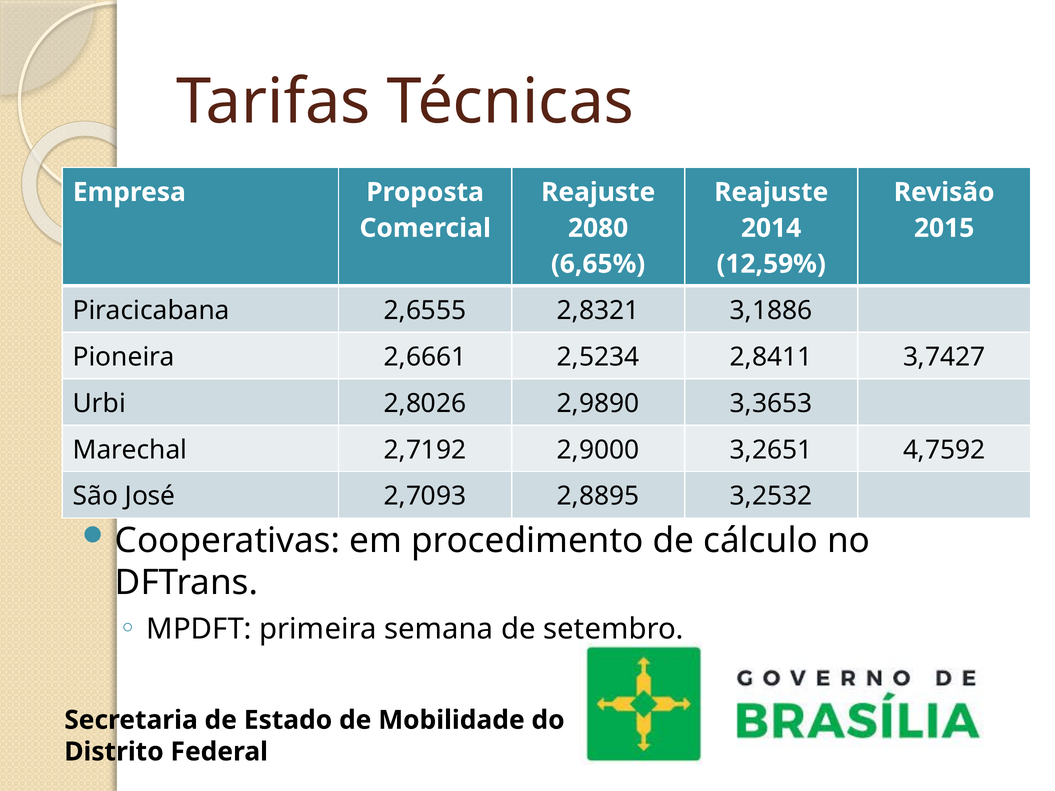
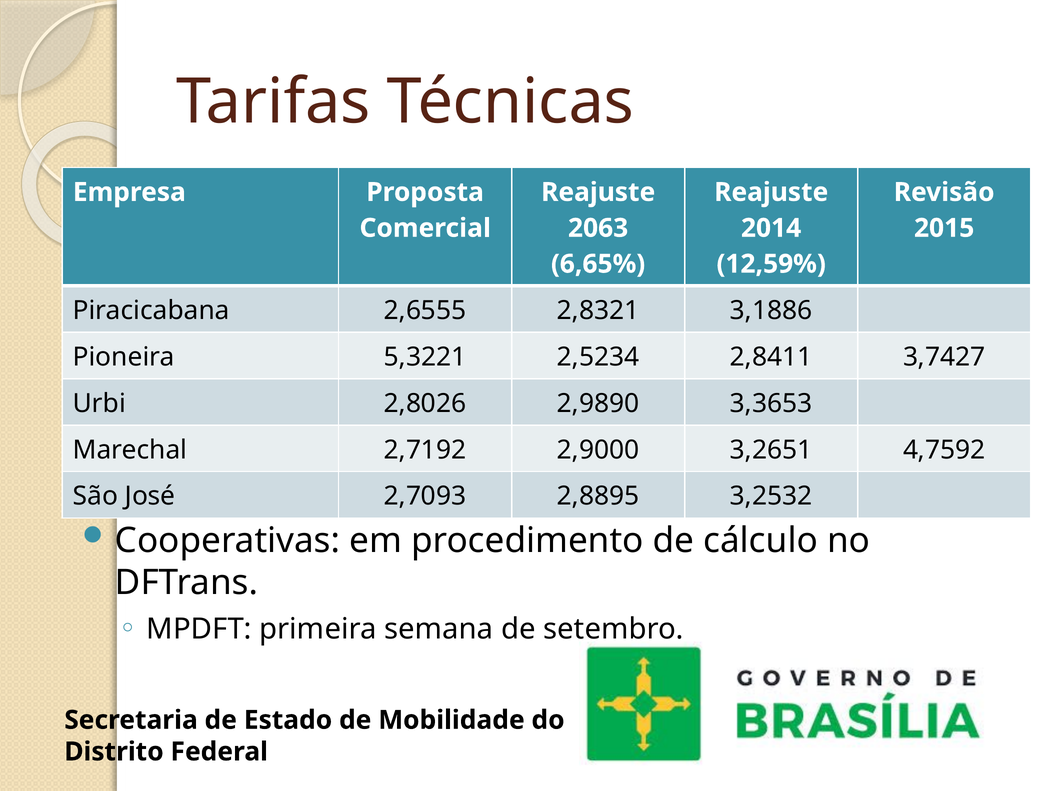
2080: 2080 -> 2063
2,6661: 2,6661 -> 5,3221
